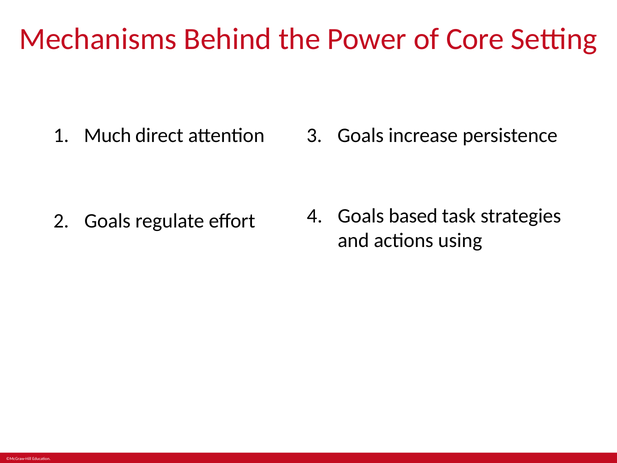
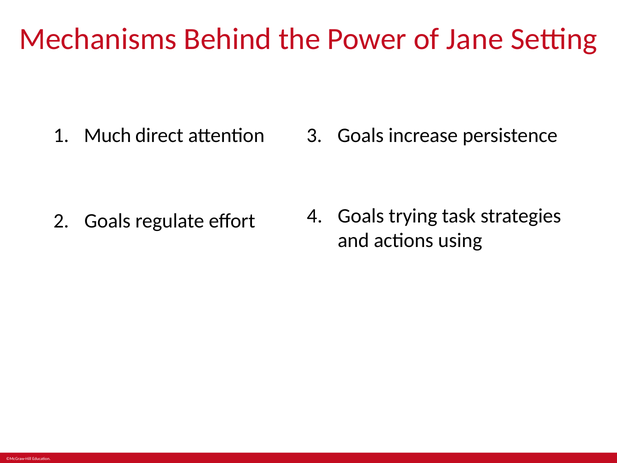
Core: Core -> Jane
based: based -> trying
